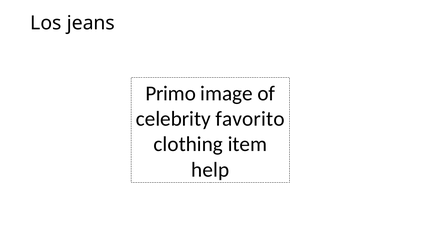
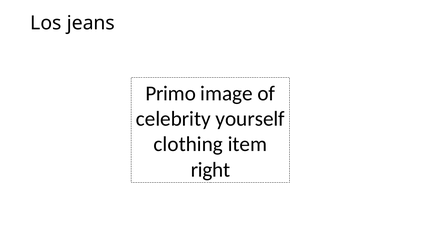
favorito: favorito -> yourself
help: help -> right
